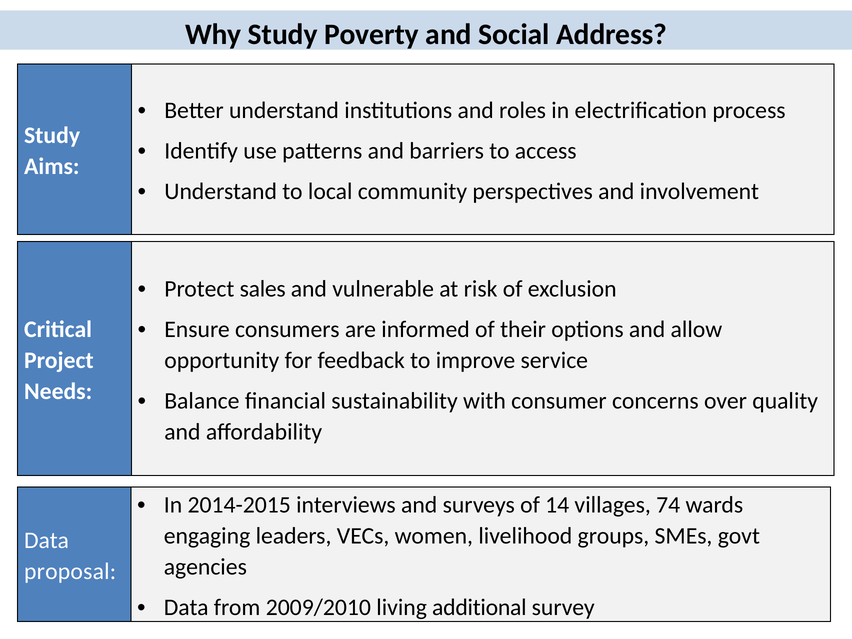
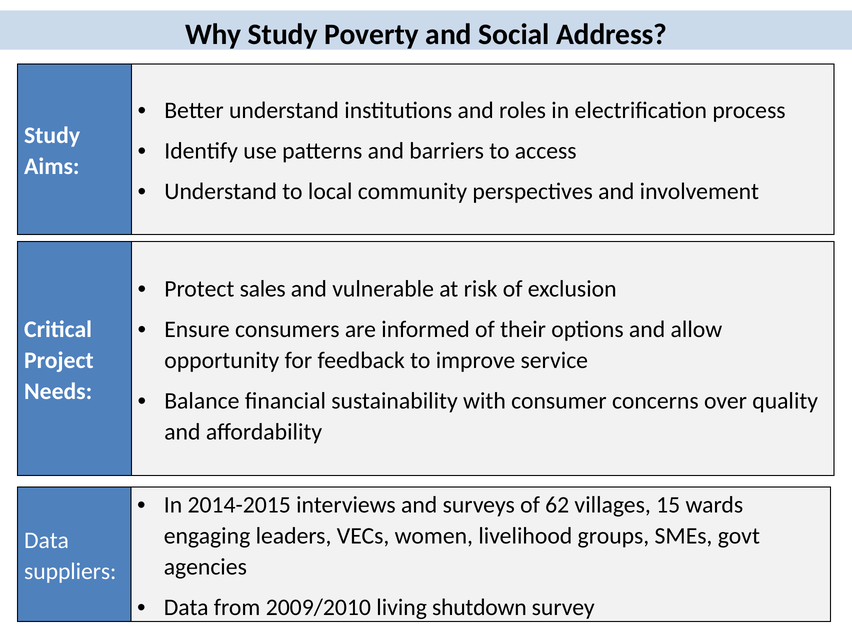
14: 14 -> 62
74: 74 -> 15
proposal: proposal -> suppliers
additional: additional -> shutdown
